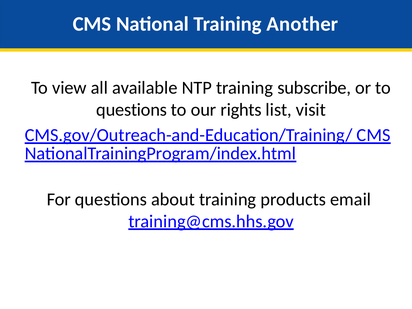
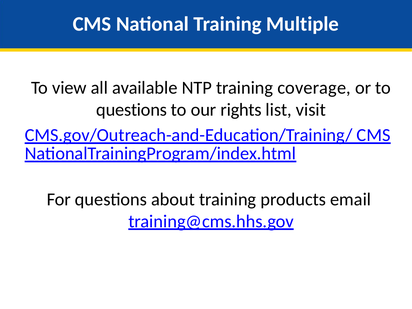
Another: Another -> Multiple
subscribe: subscribe -> coverage
